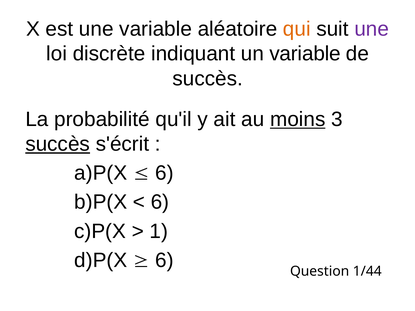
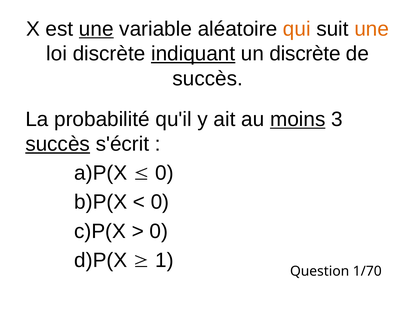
une at (96, 29) underline: none -> present
une at (372, 29) colour: purple -> orange
indiquant underline: none -> present
un variable: variable -> discrète
6 at (164, 173): 6 -> 0
6 at (160, 202): 6 -> 0
1 at (159, 231): 1 -> 0
6 at (164, 260): 6 -> 1
1/44: 1/44 -> 1/70
